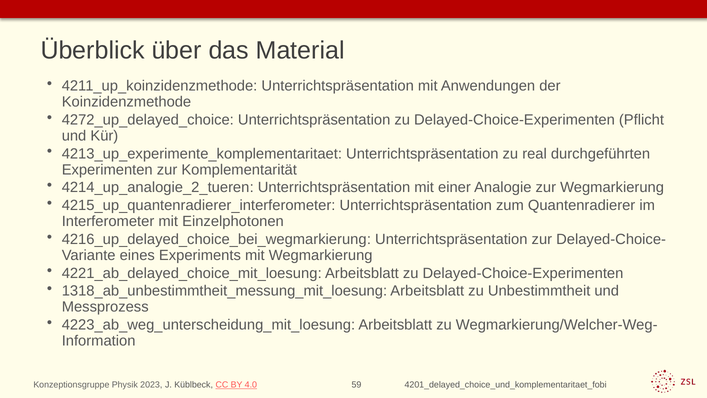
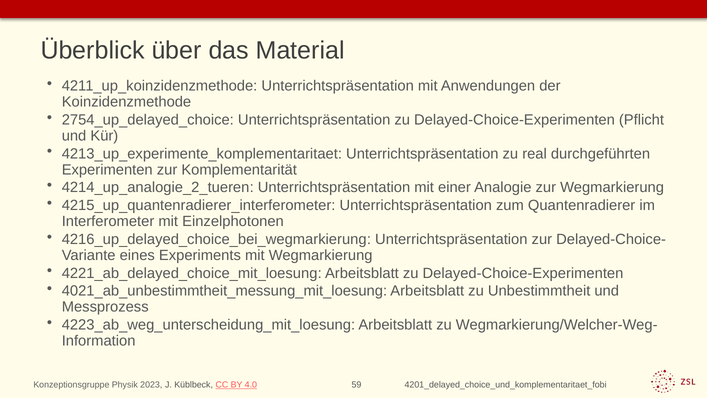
4272_up_delayed_choice: 4272_up_delayed_choice -> 2754_up_delayed_choice
1318_ab_unbestimmtheit_messung_mit_loesung: 1318_ab_unbestimmtheit_messung_mit_loesung -> 4021_ab_unbestimmtheit_messung_mit_loesung
